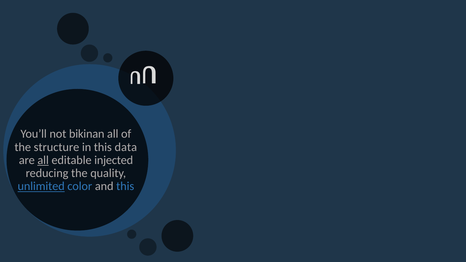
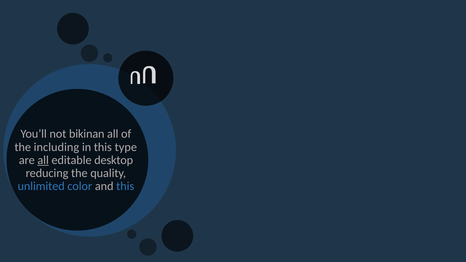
structure: structure -> including
data: data -> type
injected: injected -> desktop
unlimited underline: present -> none
